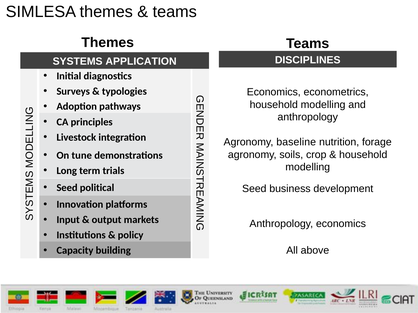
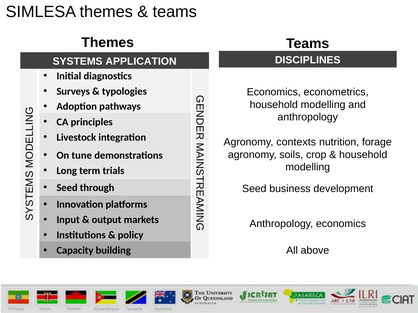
baseline: baseline -> contexts
political: political -> through
